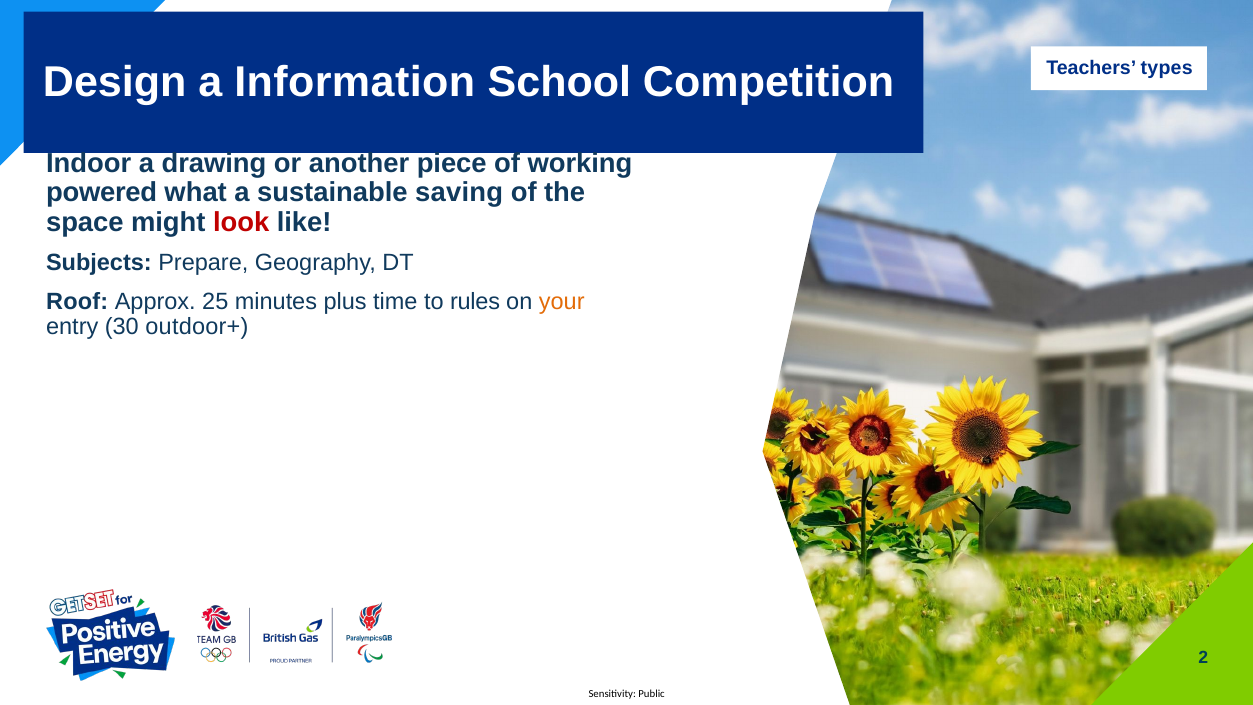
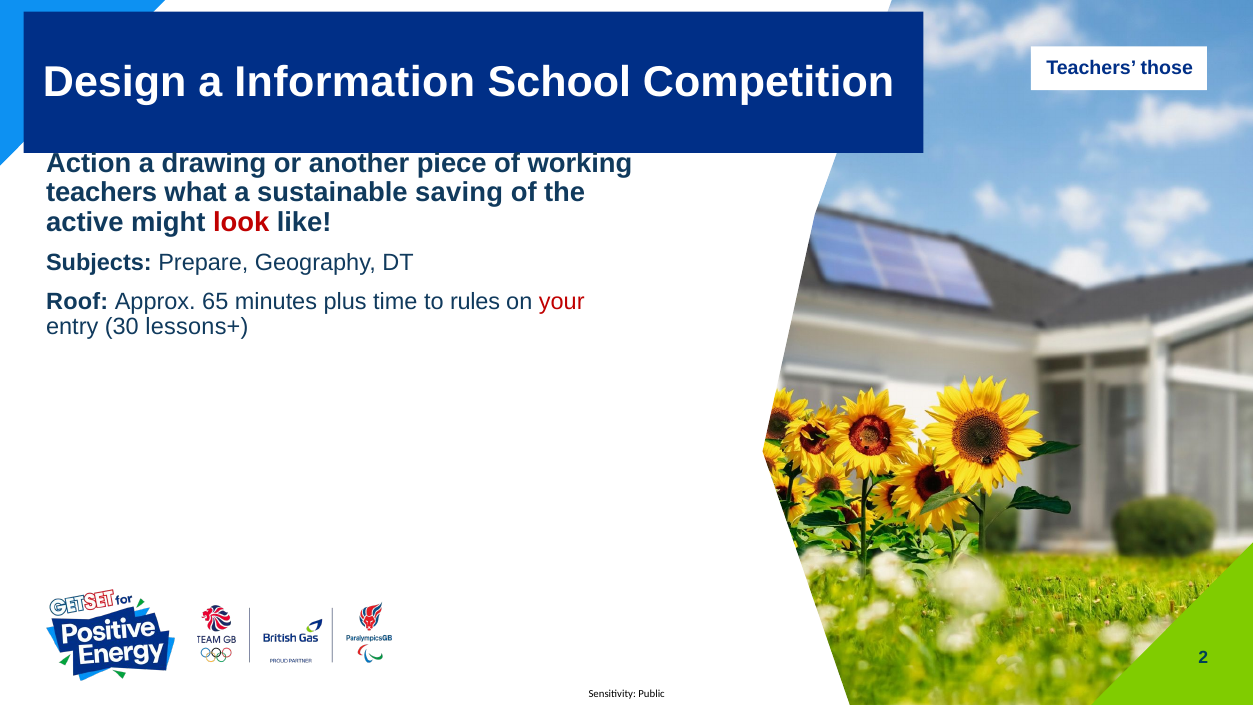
types: types -> those
Indoor: Indoor -> Action
powered at (102, 193): powered -> teachers
space: space -> active
25: 25 -> 65
your colour: orange -> red
outdoor+: outdoor+ -> lessons+
